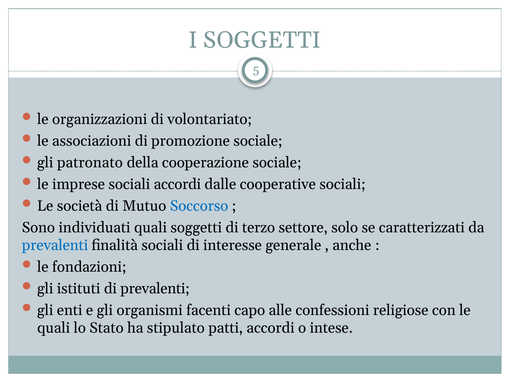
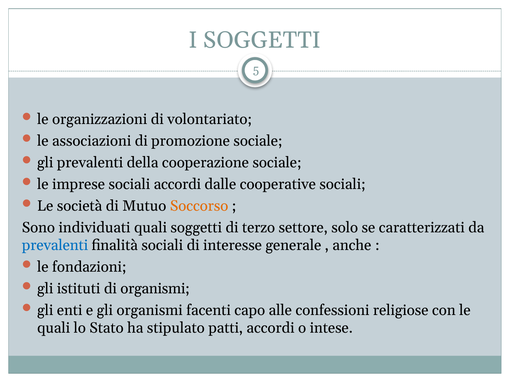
gli patronato: patronato -> prevalenti
Soccorso colour: blue -> orange
di prevalenti: prevalenti -> organismi
